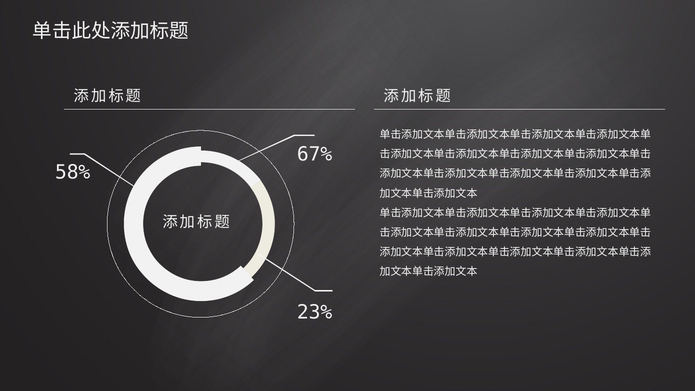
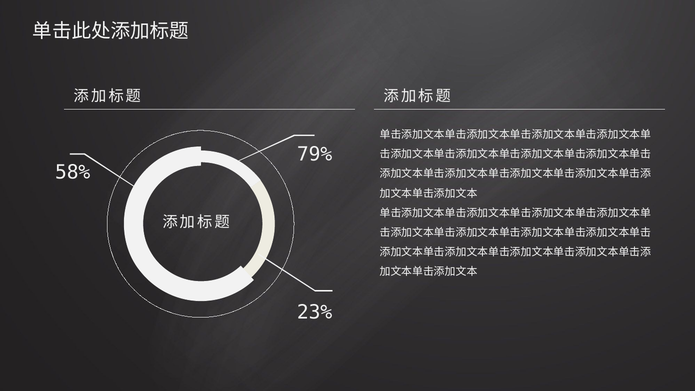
67%: 67% -> 79%
